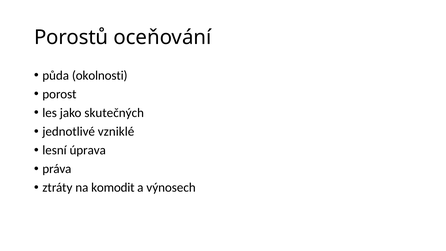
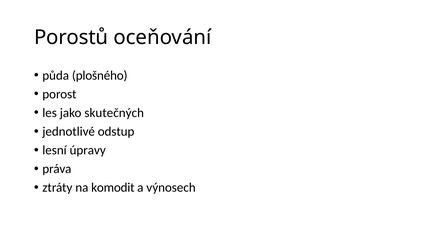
okolnosti: okolnosti -> plošného
vzniklé: vzniklé -> odstup
úprava: úprava -> úpravy
